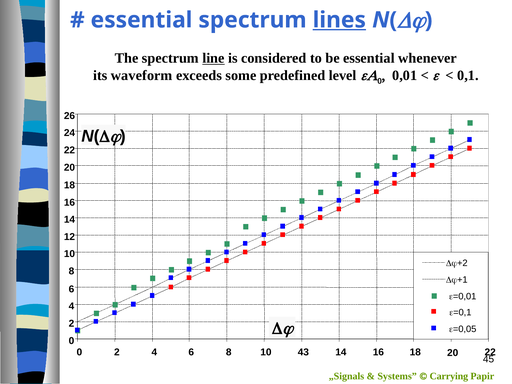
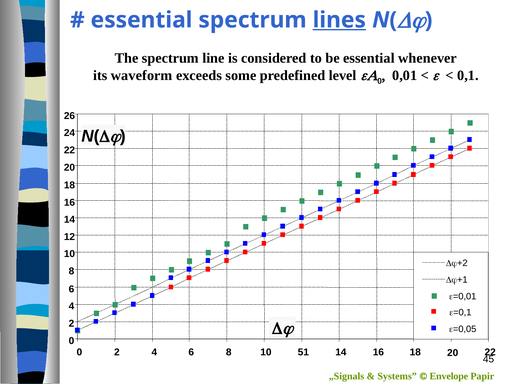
line underline: present -> none
43: 43 -> 51
Carrying: Carrying -> Envelope
